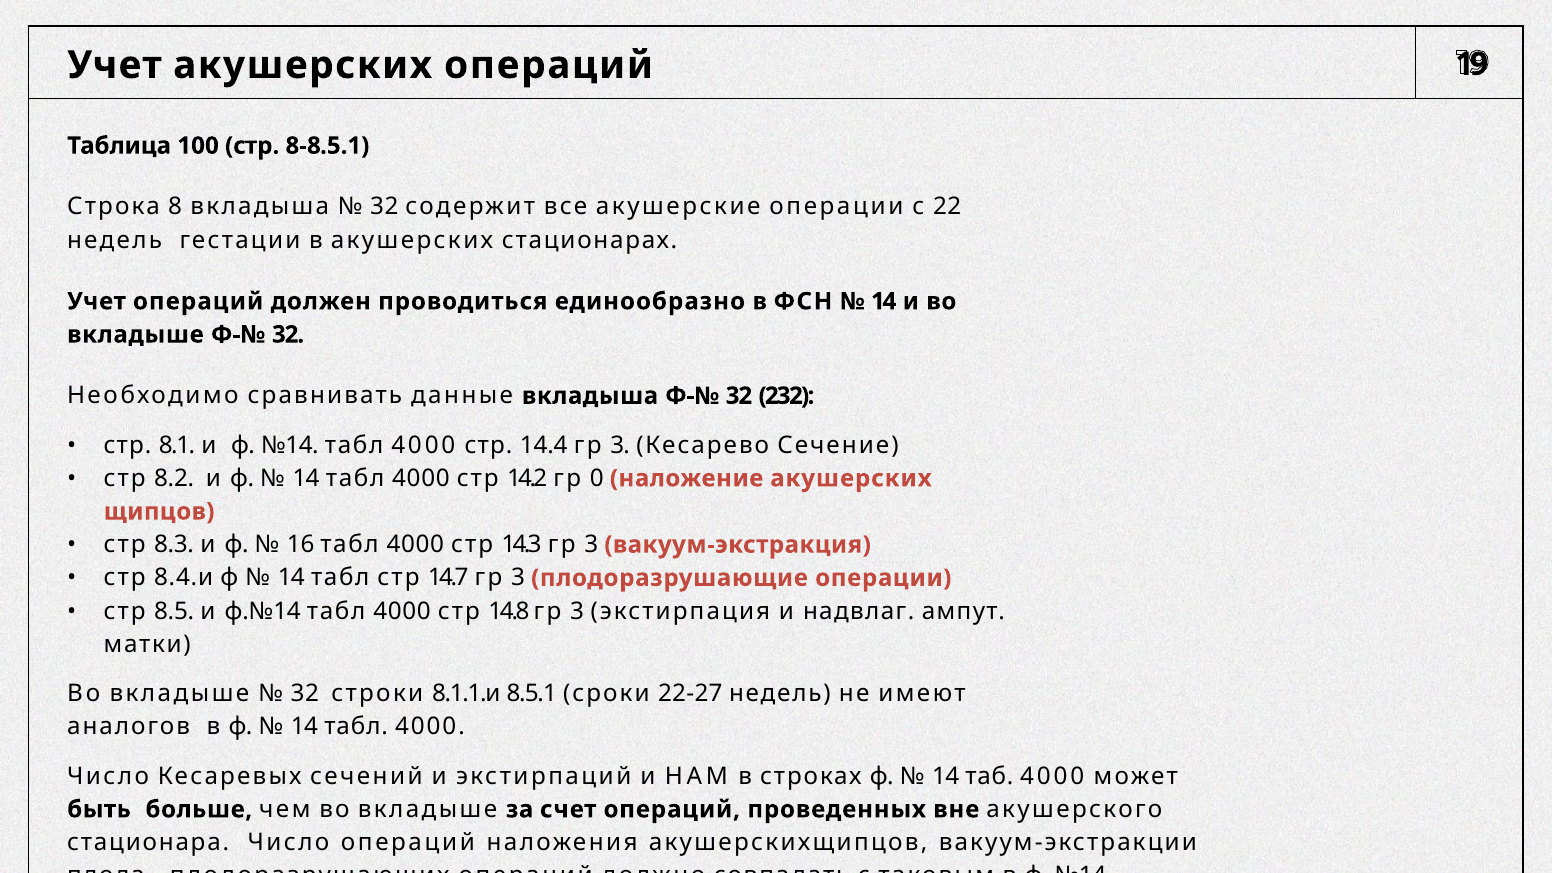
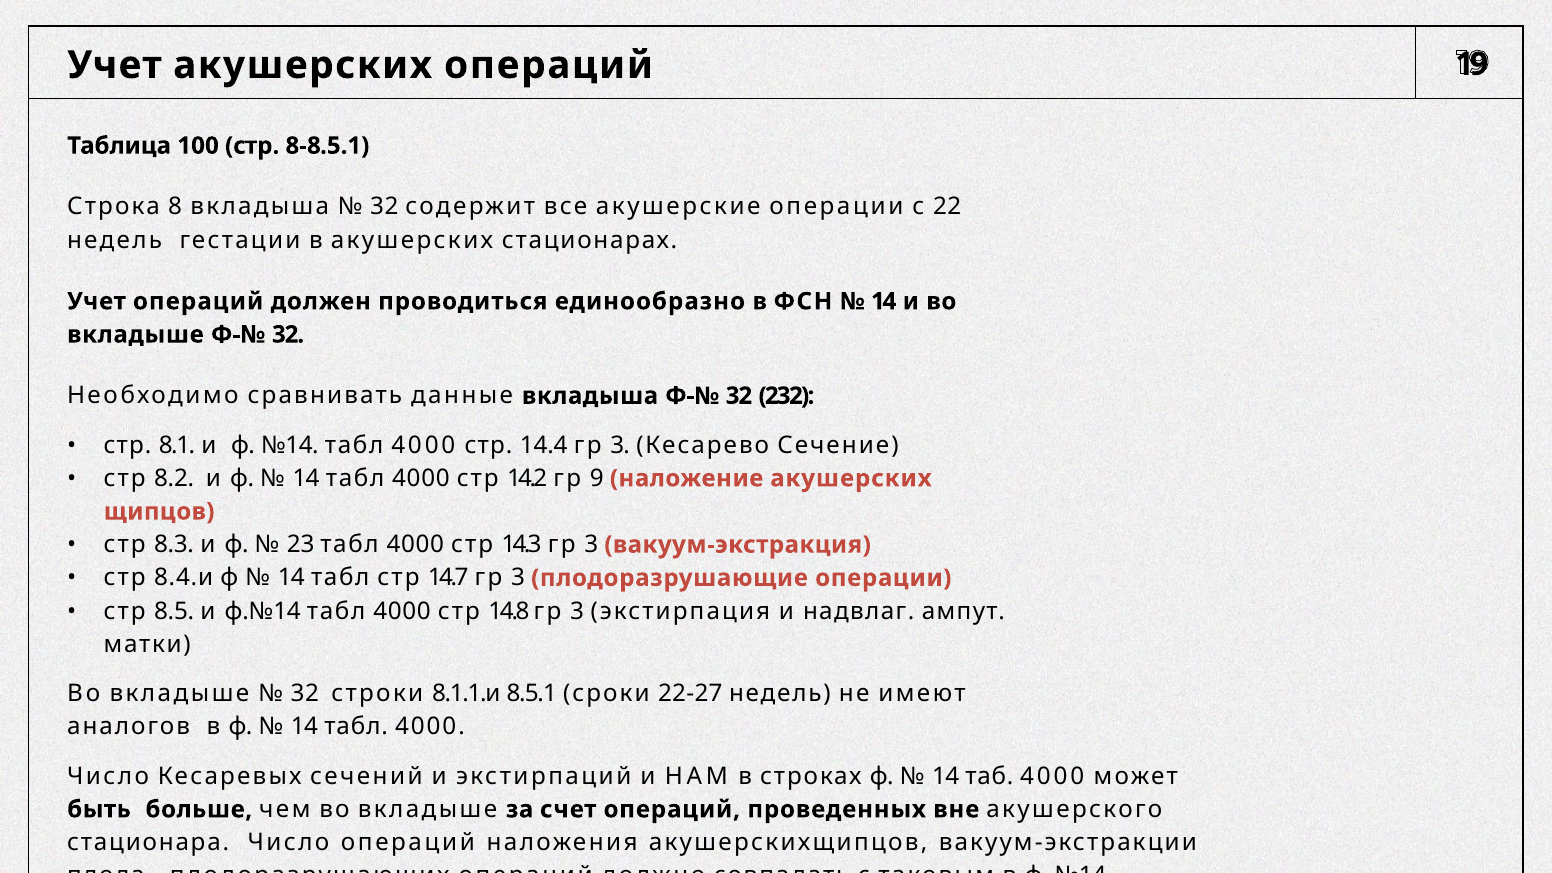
0: 0 -> 9
16: 16 -> 23
